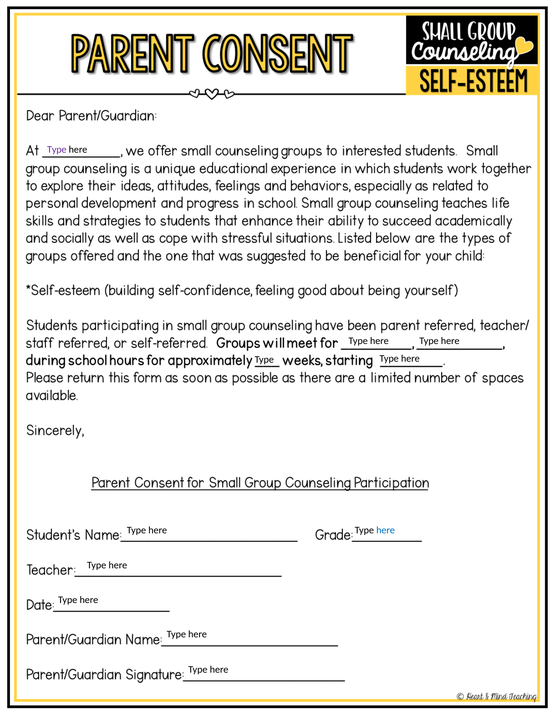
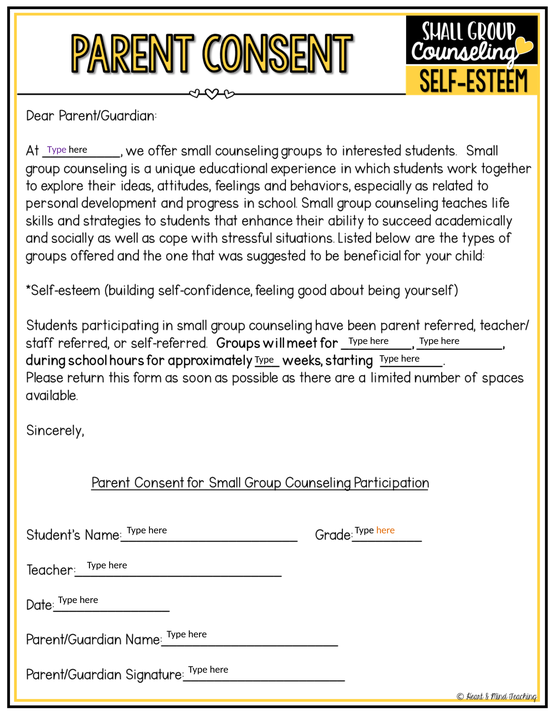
here at (386, 531) colour: blue -> orange
